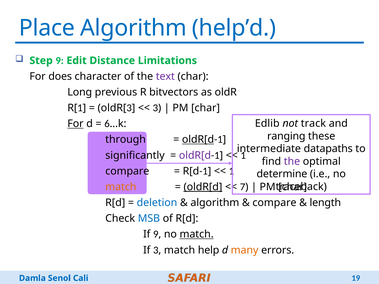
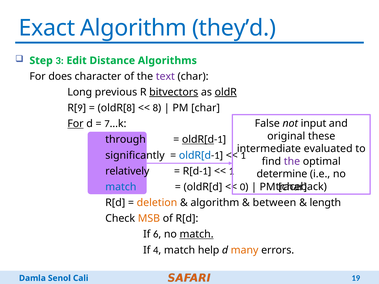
Place: Place -> Exact
help’d: help’d -> they’d
Step 9: 9 -> 3
Limitations: Limitations -> Algorithms
bitvectors underline: none -> present
oldR underline: none -> present
1 at (80, 108): 1 -> 9
3 at (129, 108): 3 -> 8
3 at (155, 108): 3 -> 8
Edlib: Edlib -> False
track: track -> input
6: 6 -> 7
ranging: ranging -> original
datapaths: datapaths -> evaluated
oldR[d at (195, 155) colour: purple -> blue
compare at (127, 171): compare -> relatively
match at (121, 187) colour: orange -> blue
oldR[d at (203, 187) underline: present -> none
7: 7 -> 0
deletion colour: blue -> orange
compare at (274, 203): compare -> between
MSB colour: blue -> orange
If 9: 9 -> 6
If 3: 3 -> 4
